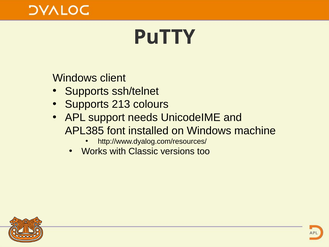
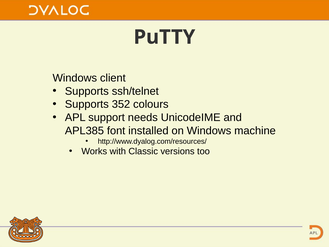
213: 213 -> 352
